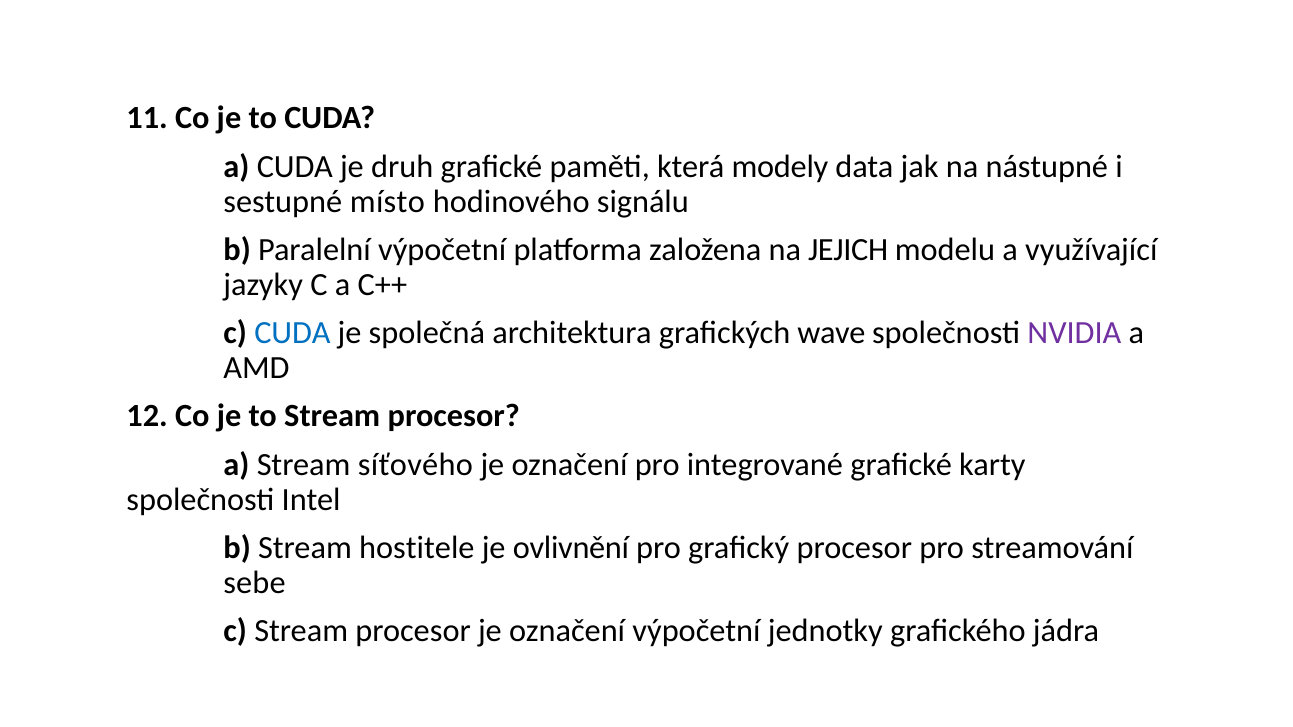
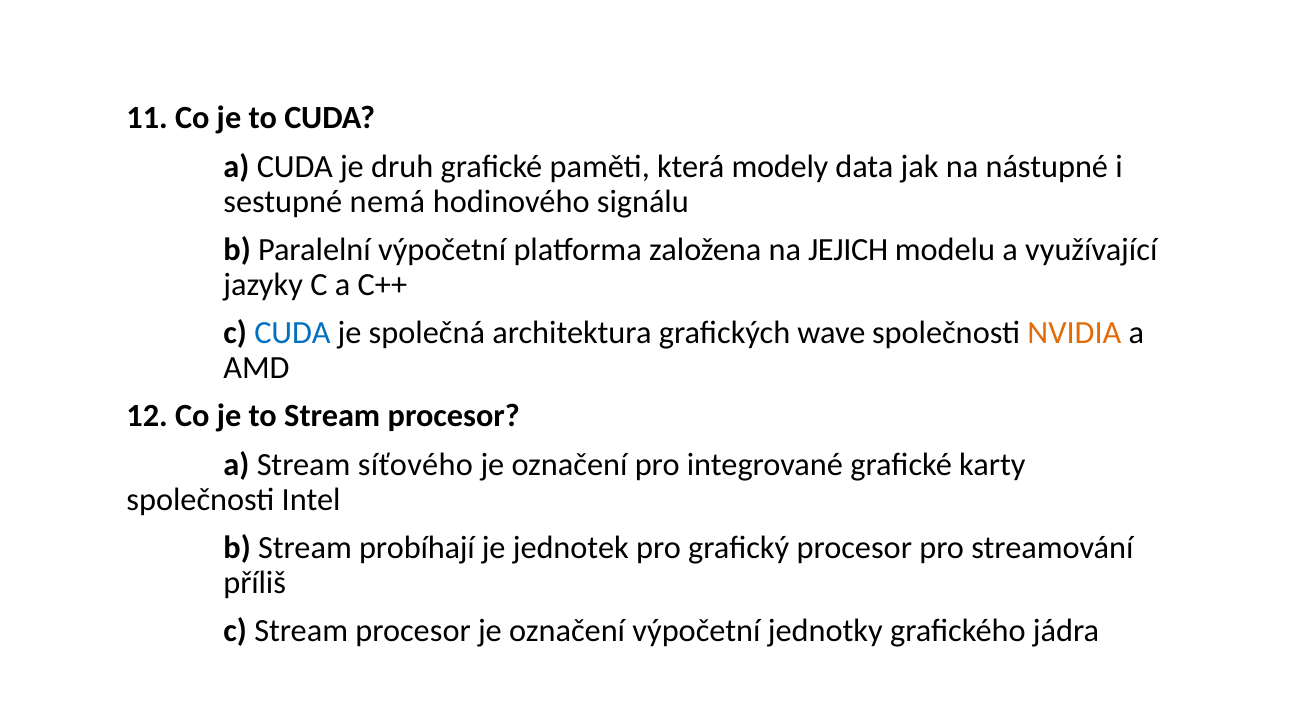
místo: místo -> nemá
NVIDIA colour: purple -> orange
hostitele: hostitele -> probíhají
ovlivnění: ovlivnění -> jednotek
sebe: sebe -> příliš
